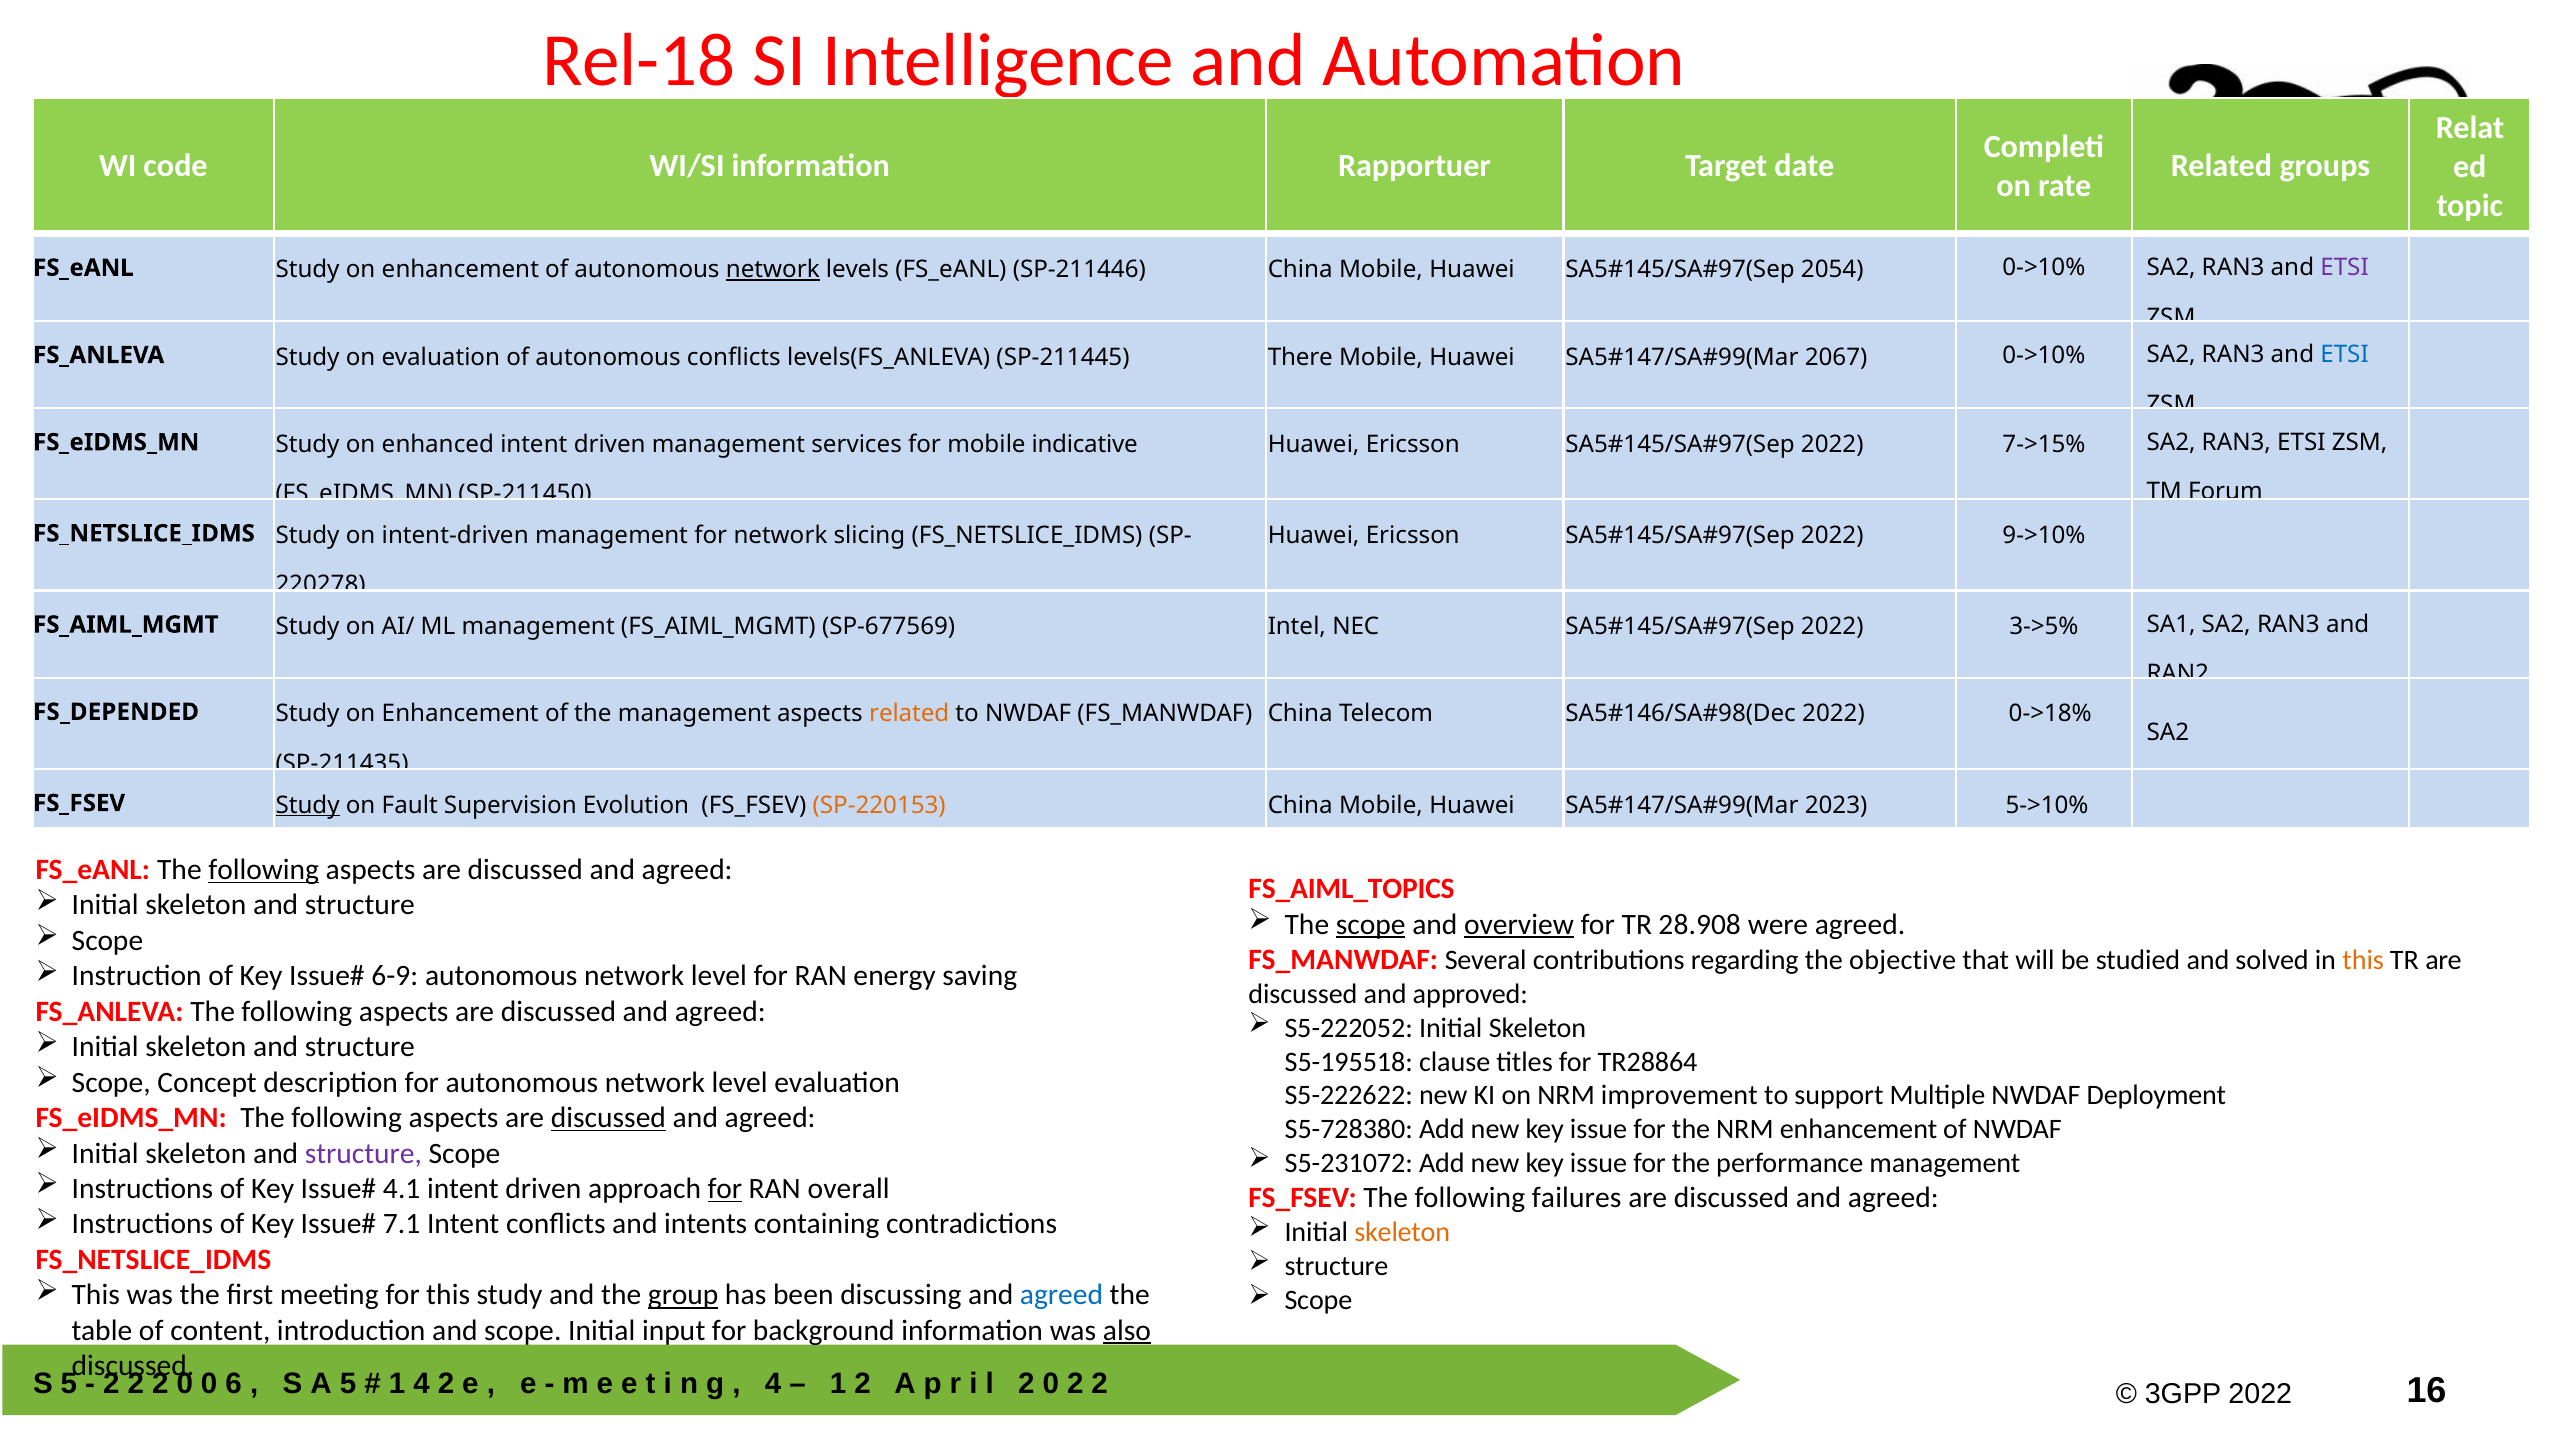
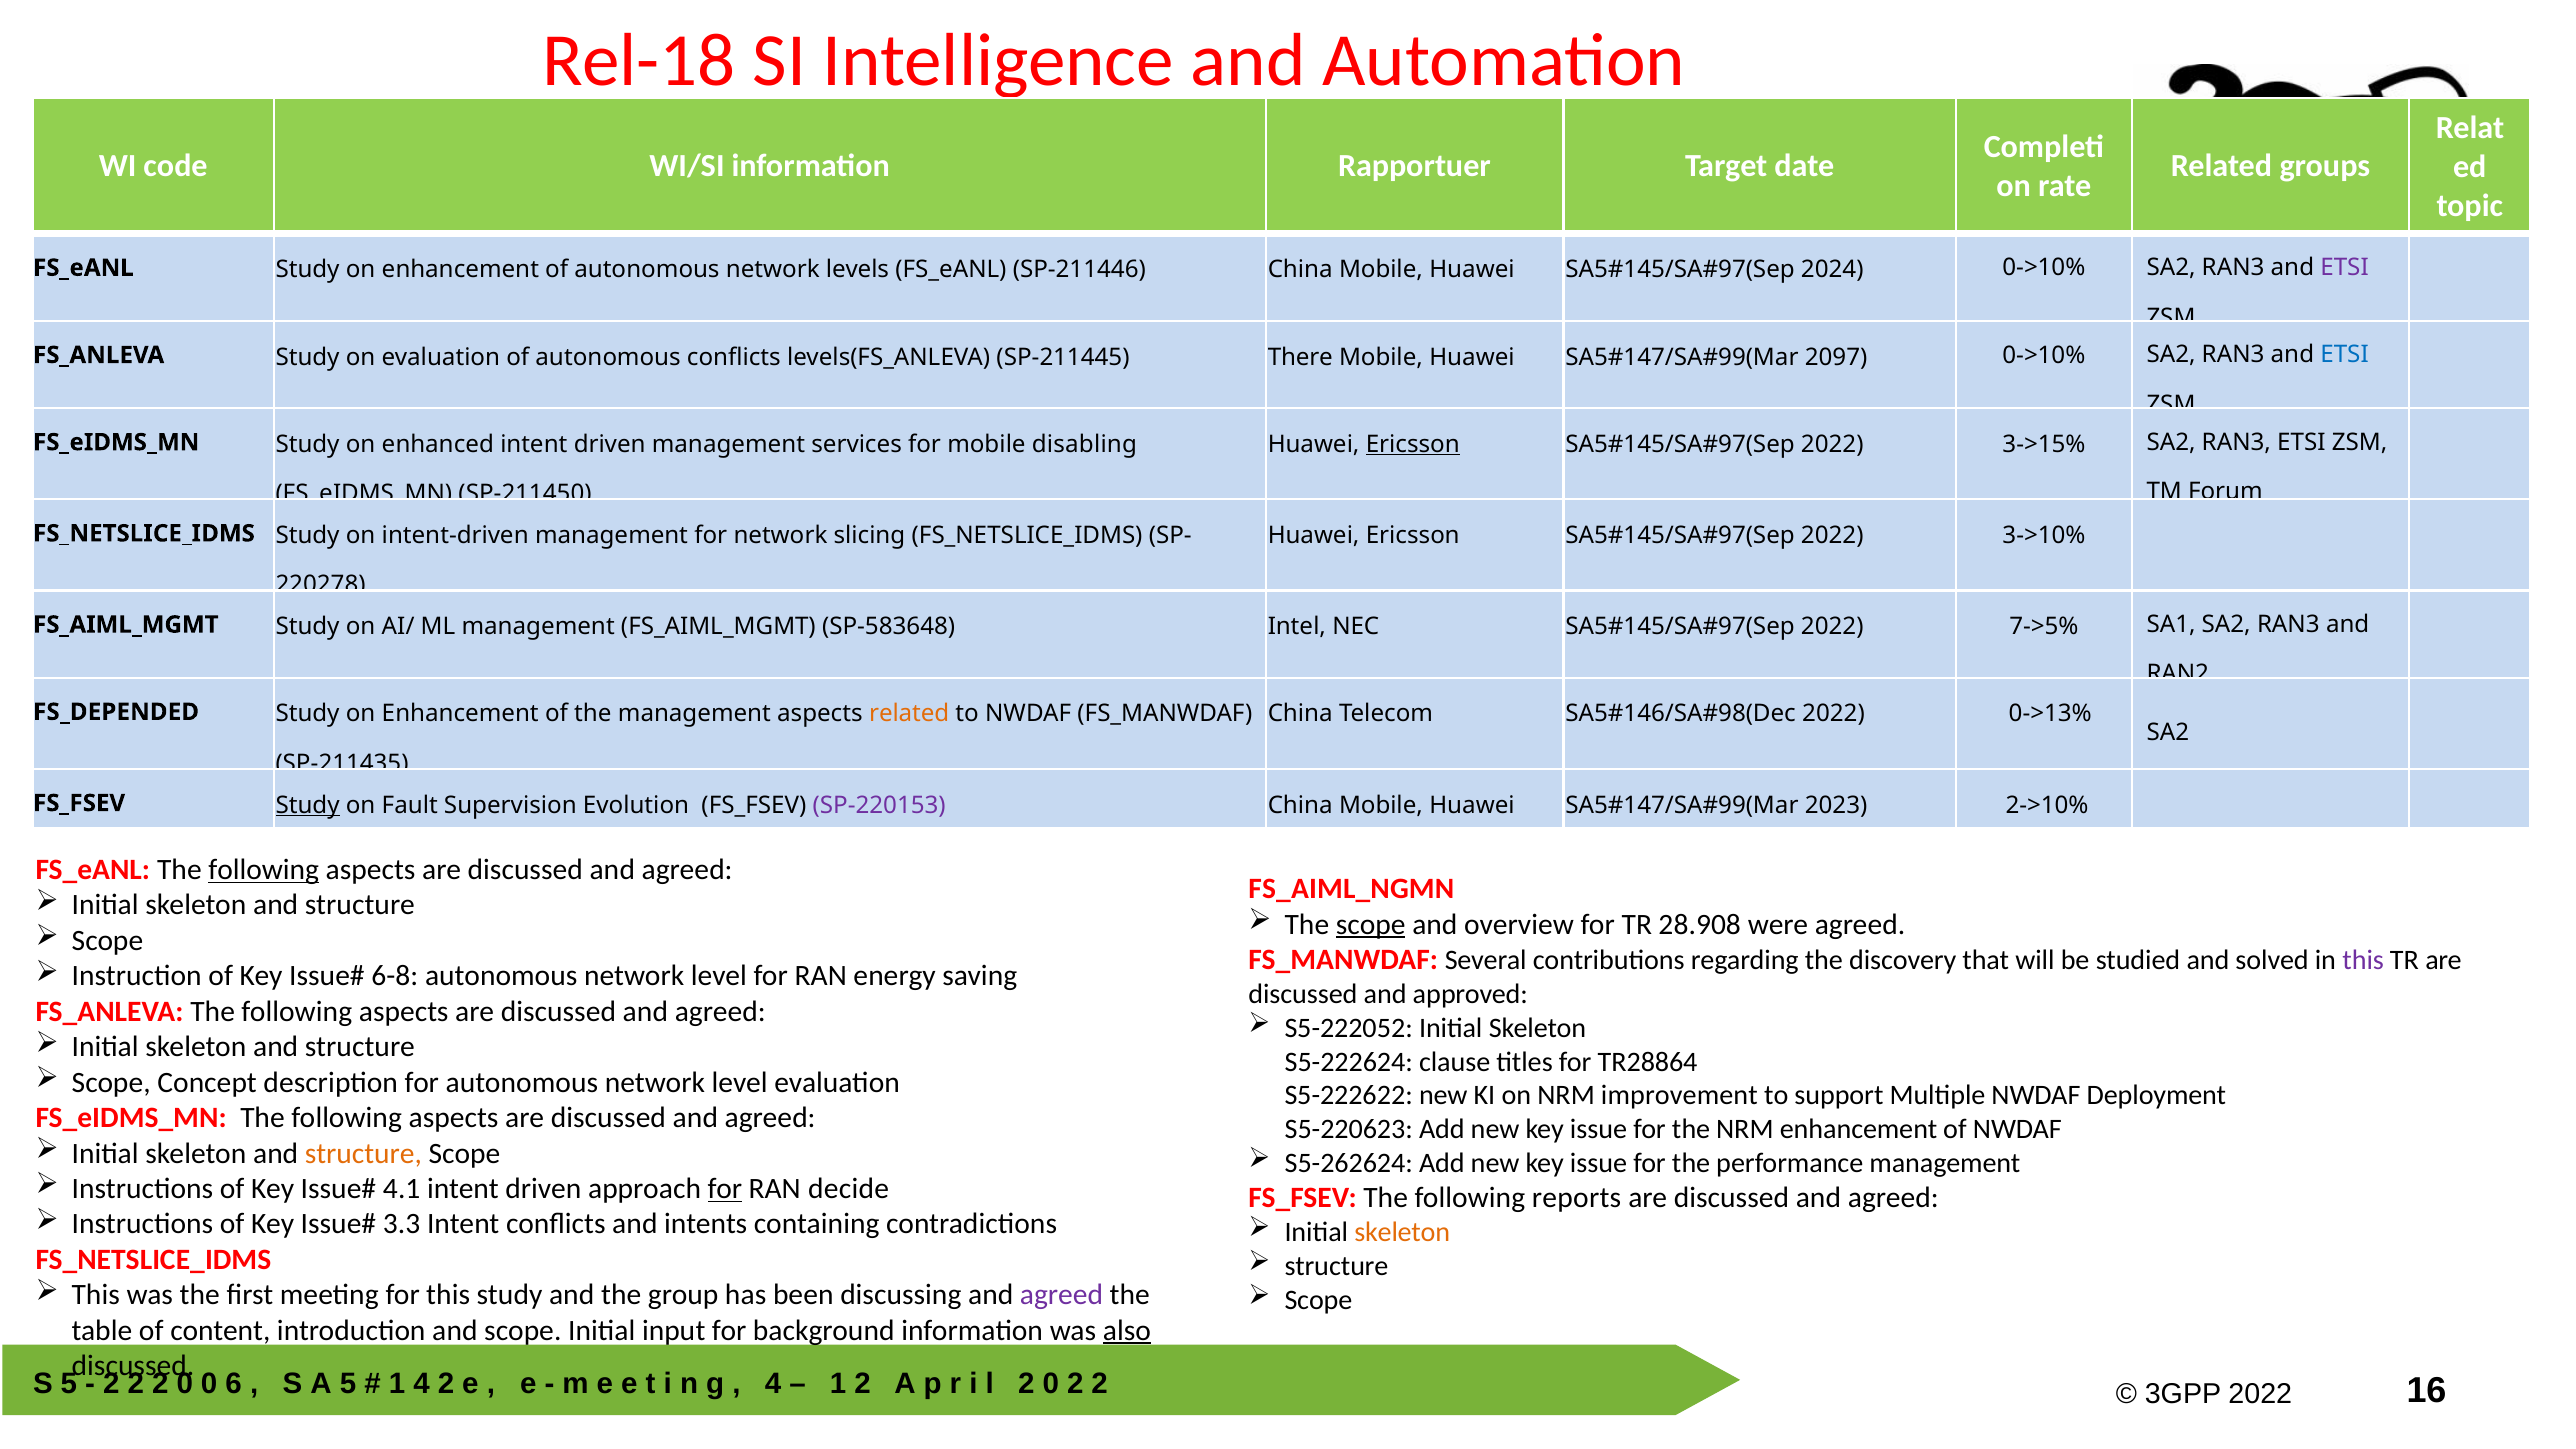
network at (773, 270) underline: present -> none
2054: 2054 -> 2024
2067: 2067 -> 2097
Ericsson at (1413, 444) underline: none -> present
7->15%: 7->15% -> 3->15%
indicative: indicative -> disabling
9->10%: 9->10% -> 3->10%
SP-677569: SP-677569 -> SP-583648
3->5%: 3->5% -> 7->5%
0->18%: 0->18% -> 0->13%
SP-220153 colour: orange -> purple
5->10%: 5->10% -> 2->10%
FS_AIML_TOPICS: FS_AIML_TOPICS -> FS_AIML_NGMN
overview underline: present -> none
objective: objective -> discovery
this at (2363, 960) colour: orange -> purple
6-9: 6-9 -> 6-8
S5-195518: S5-195518 -> S5-222624
discussed at (608, 1118) underline: present -> none
S5-728380: S5-728380 -> S5-220623
structure at (363, 1153) colour: purple -> orange
S5-231072: S5-231072 -> S5-262624
overall: overall -> decide
failures: failures -> reports
7.1: 7.1 -> 3.3
group underline: present -> none
agreed at (1061, 1295) colour: blue -> purple
